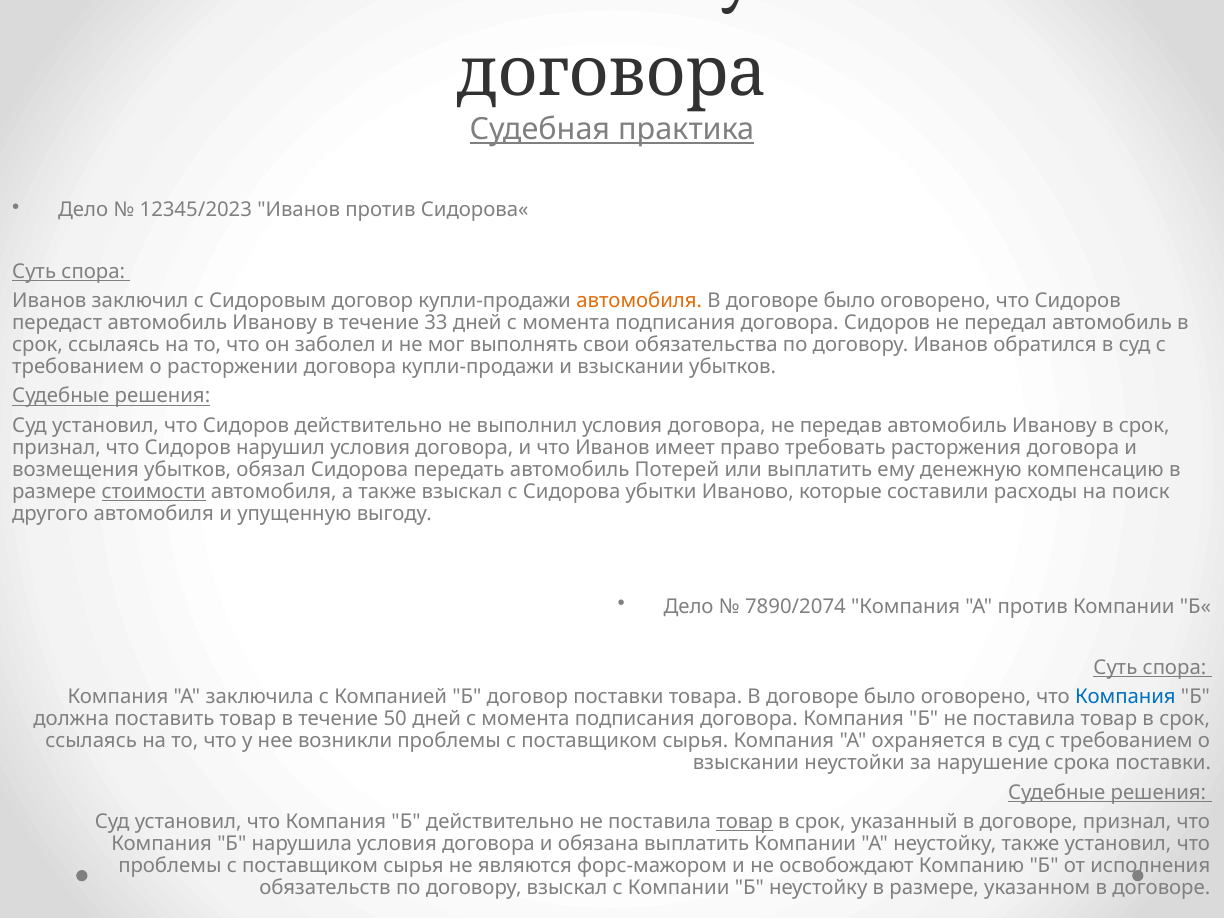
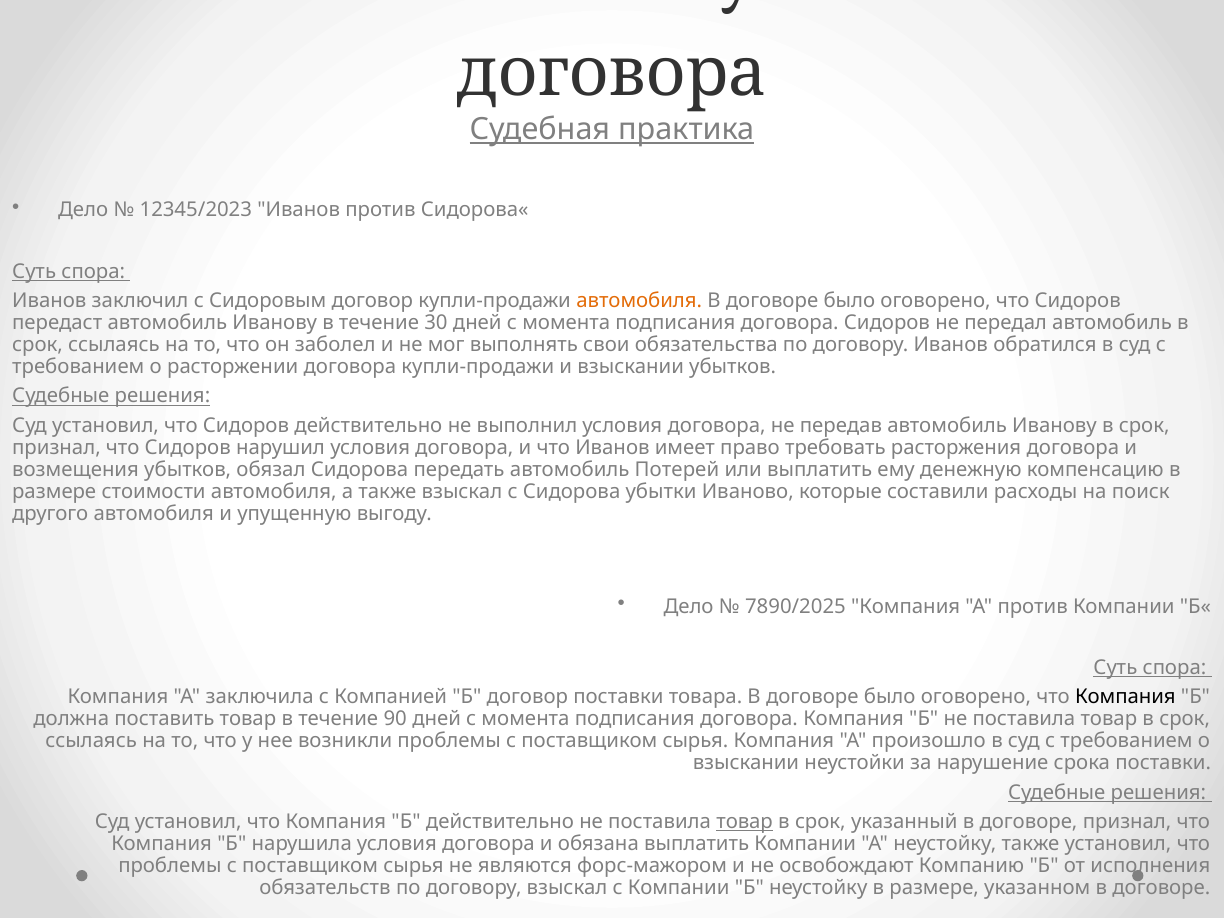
33: 33 -> 30
стоимости underline: present -> none
7890/2074: 7890/2074 -> 7890/2025
Компания at (1125, 697) colour: blue -> black
50: 50 -> 90
охраняется: охраняется -> произошло
